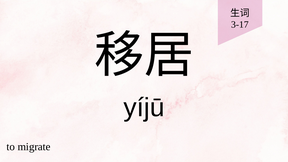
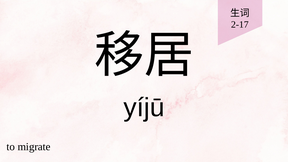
3-17: 3-17 -> 2-17
